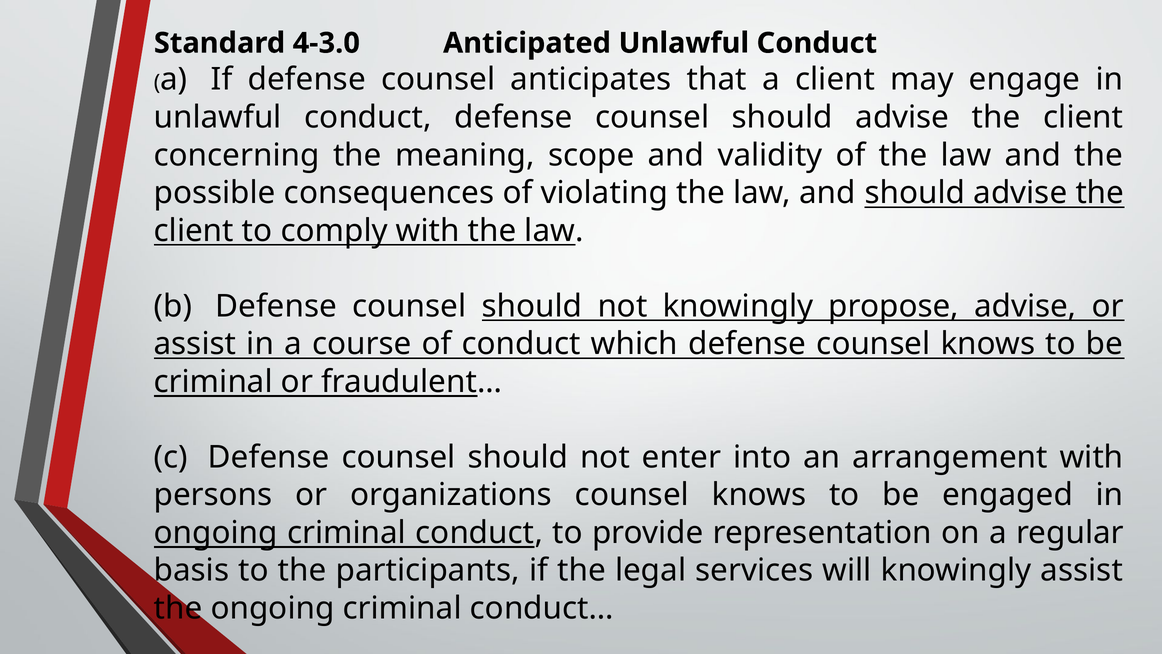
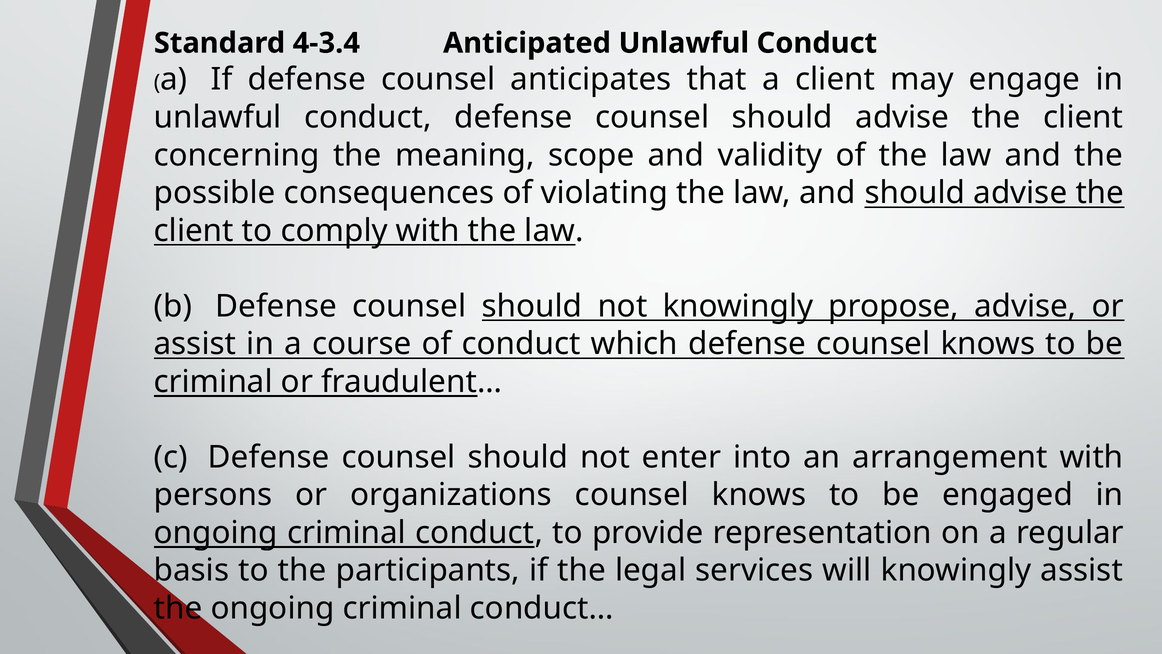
4-3.0: 4-3.0 -> 4-3.4
